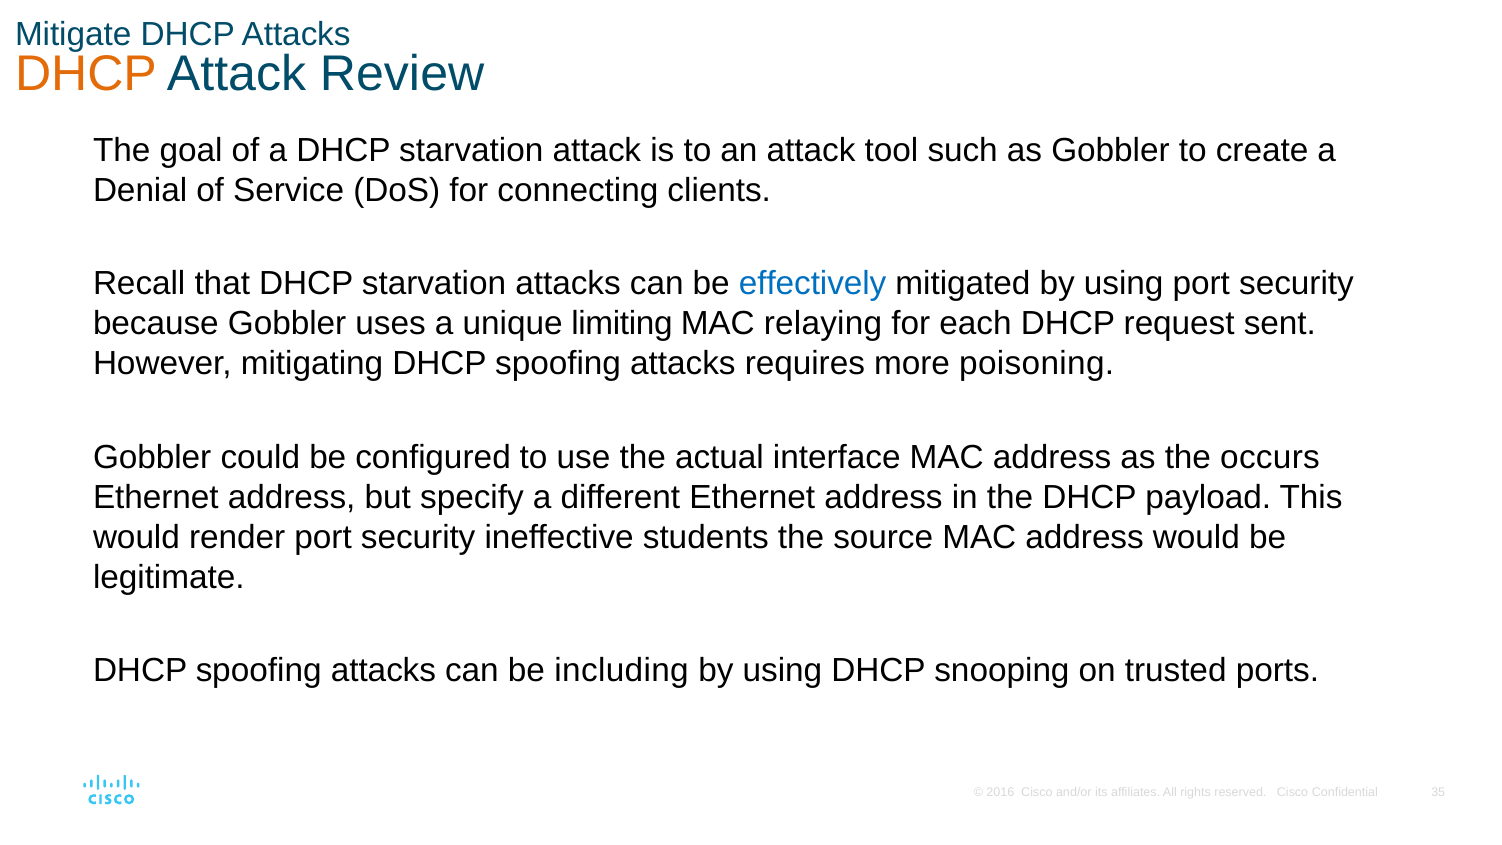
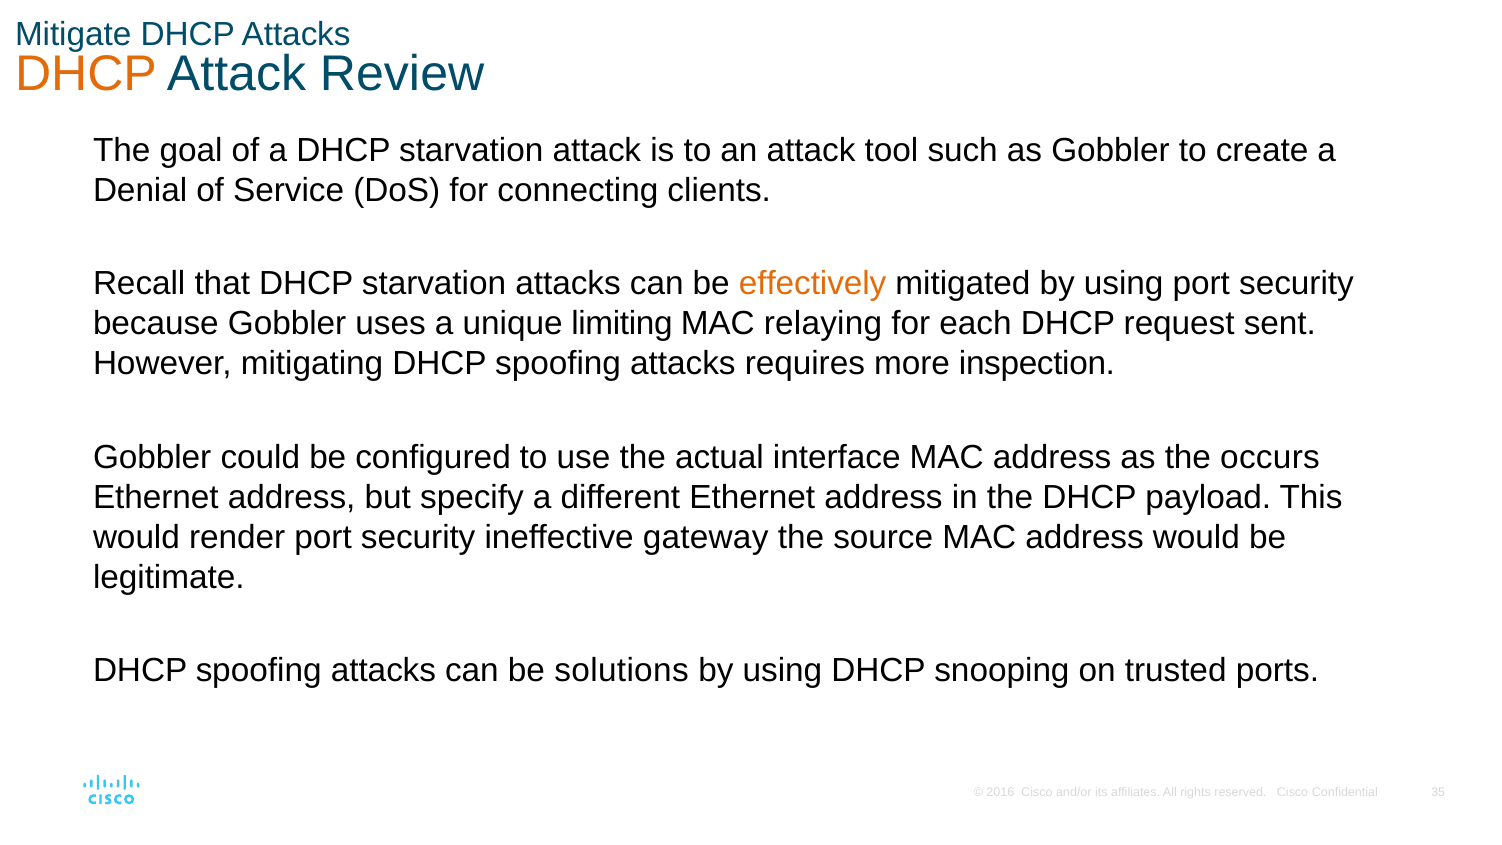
effectively colour: blue -> orange
poisoning: poisoning -> inspection
students: students -> gateway
including: including -> solutions
